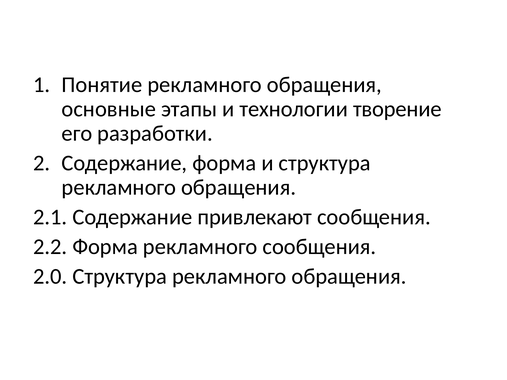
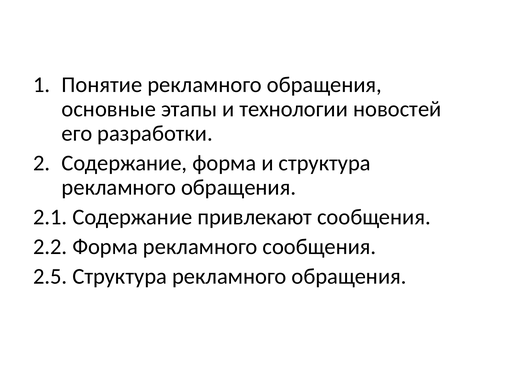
творение: творение -> новостей
2.0: 2.0 -> 2.5
